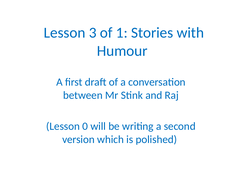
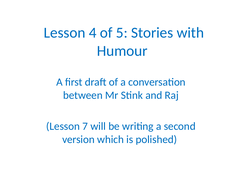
3: 3 -> 4
1: 1 -> 5
0: 0 -> 7
